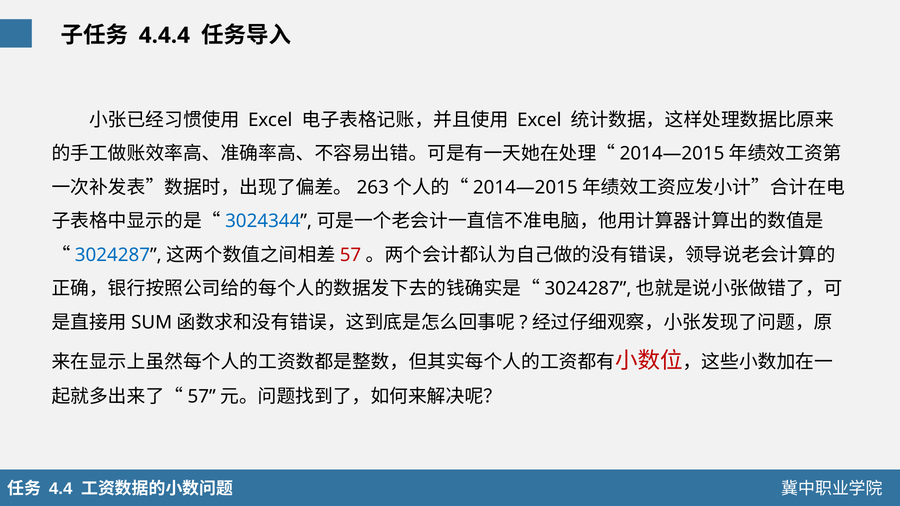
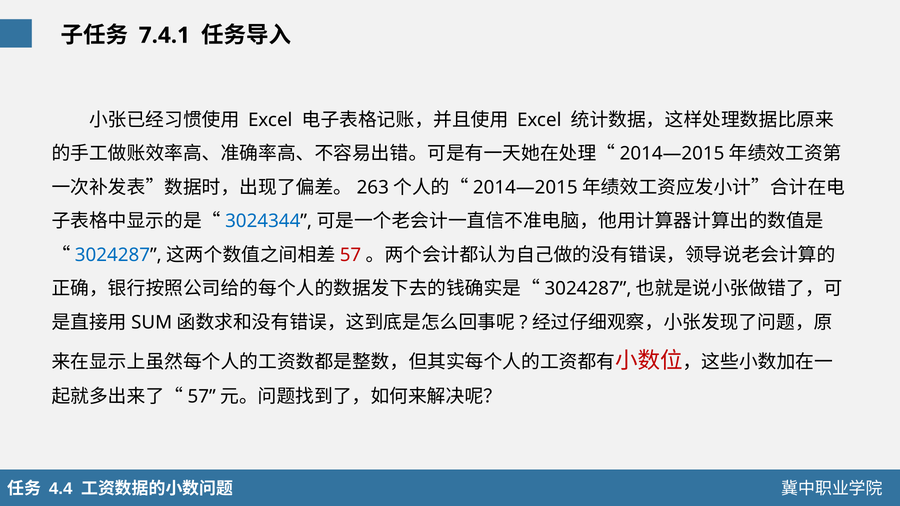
4.4.4: 4.4.4 -> 7.4.1
